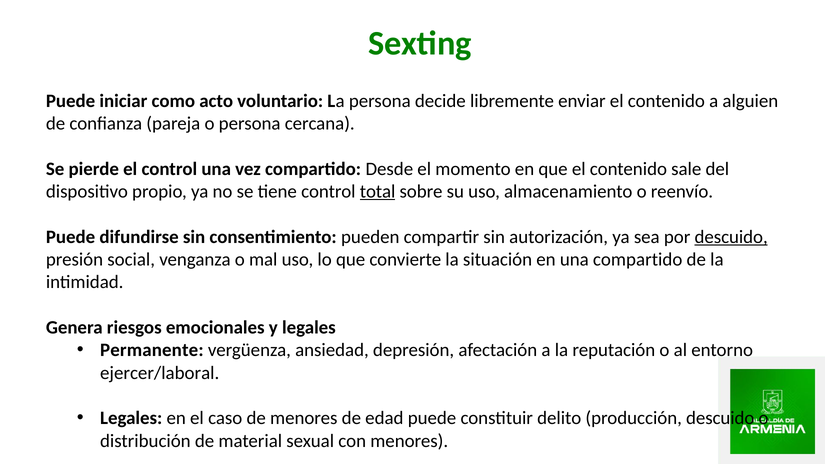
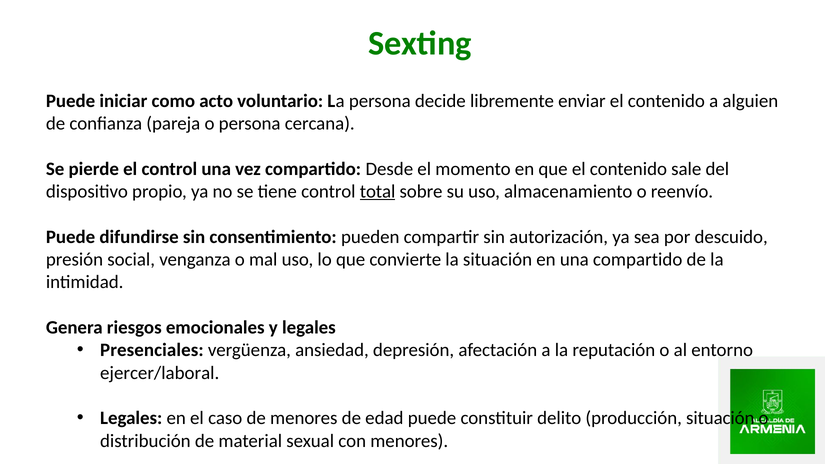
descuido at (731, 237) underline: present -> none
Permanente: Permanente -> Presenciales
producción descuido: descuido -> situación
